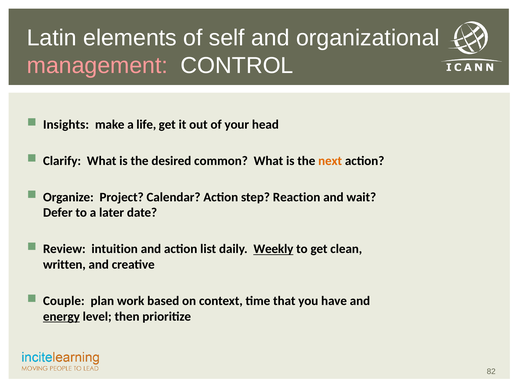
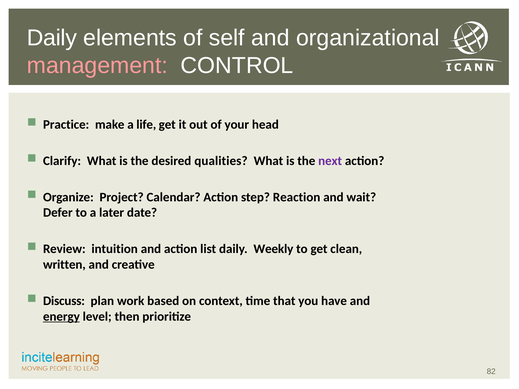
Latin at (52, 38): Latin -> Daily
Insights: Insights -> Practice
common: common -> qualities
next colour: orange -> purple
Weekly underline: present -> none
Couple: Couple -> Discuss
